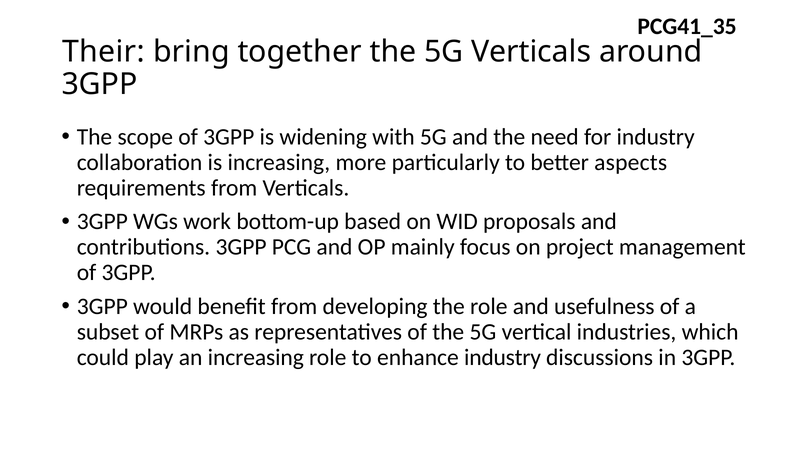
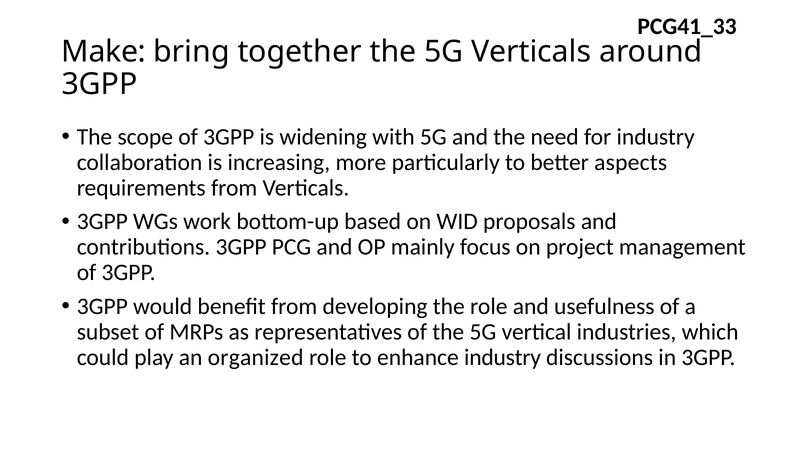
PCG41_35: PCG41_35 -> PCG41_33
Their: Their -> Make
an increasing: increasing -> organized
